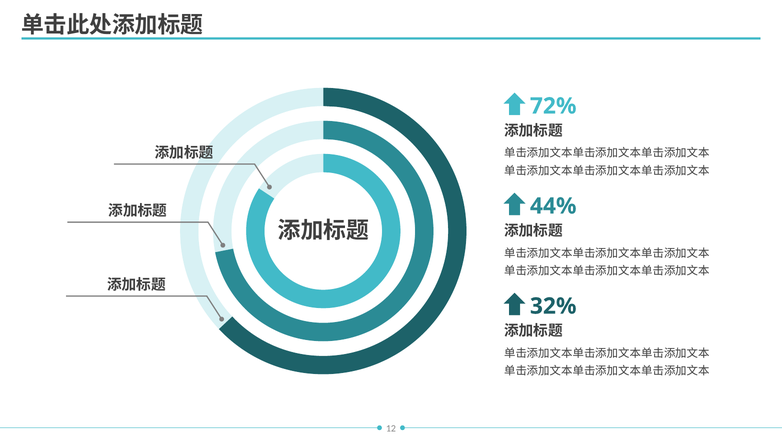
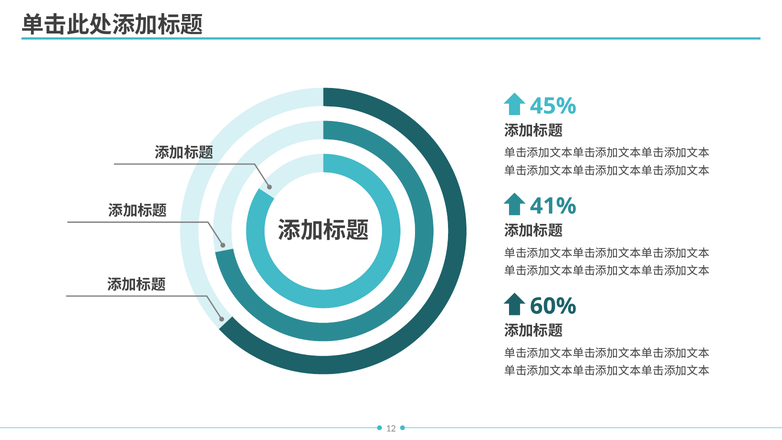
72%: 72% -> 45%
44%: 44% -> 41%
32%: 32% -> 60%
